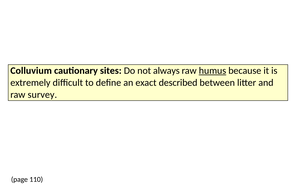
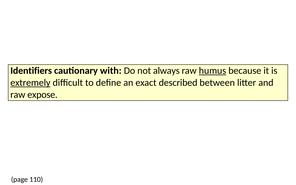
Colluvium: Colluvium -> Identifiers
sites: sites -> with
extremely underline: none -> present
survey: survey -> expose
